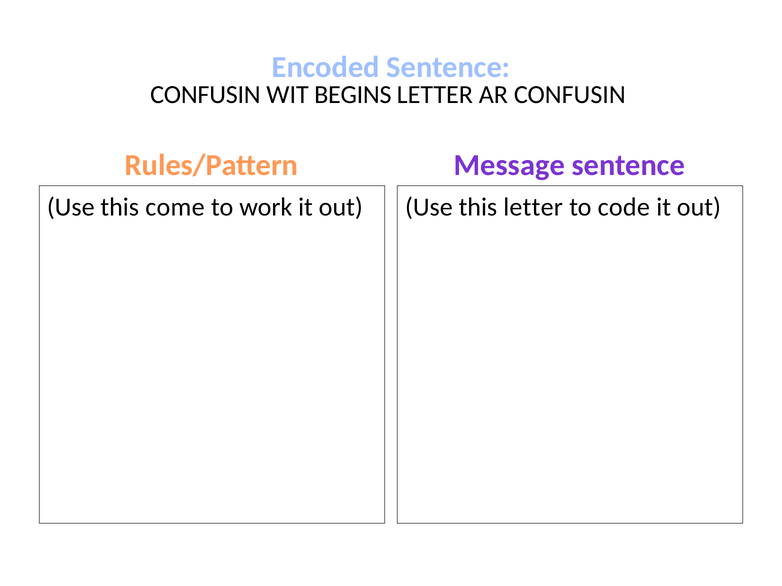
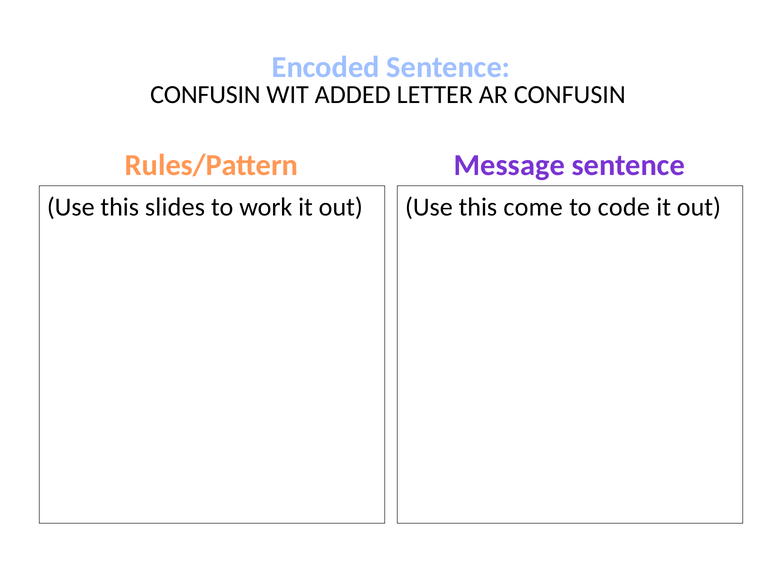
BEGINS: BEGINS -> ADDED
come: come -> slides
this letter: letter -> come
